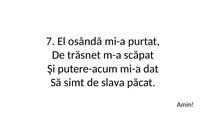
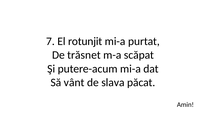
osândă: osândă -> rotunjit
simt: simt -> vânt
